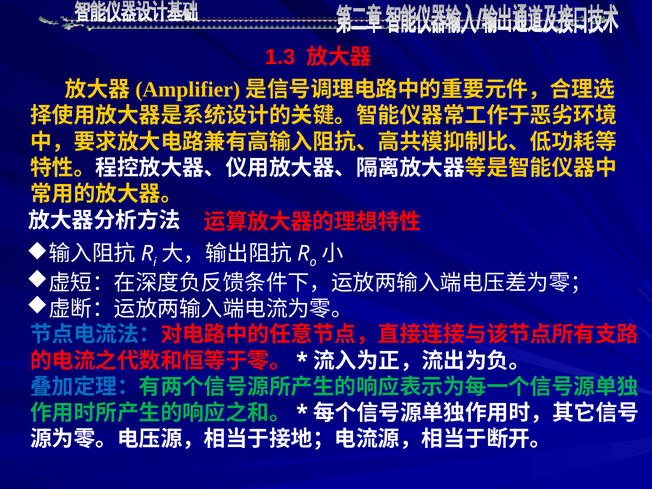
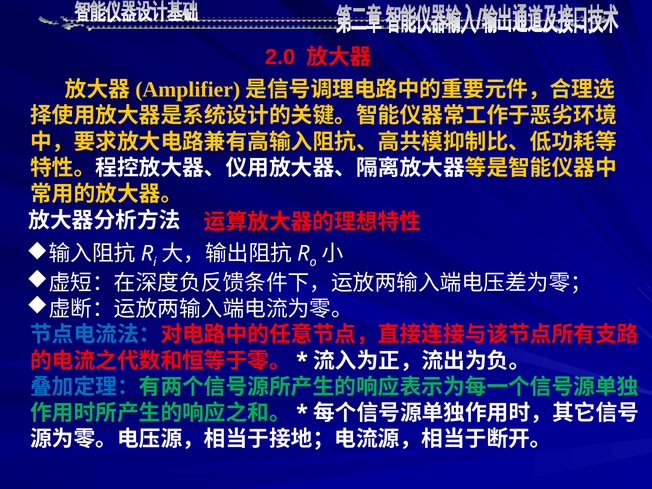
1.3: 1.3 -> 2.0
